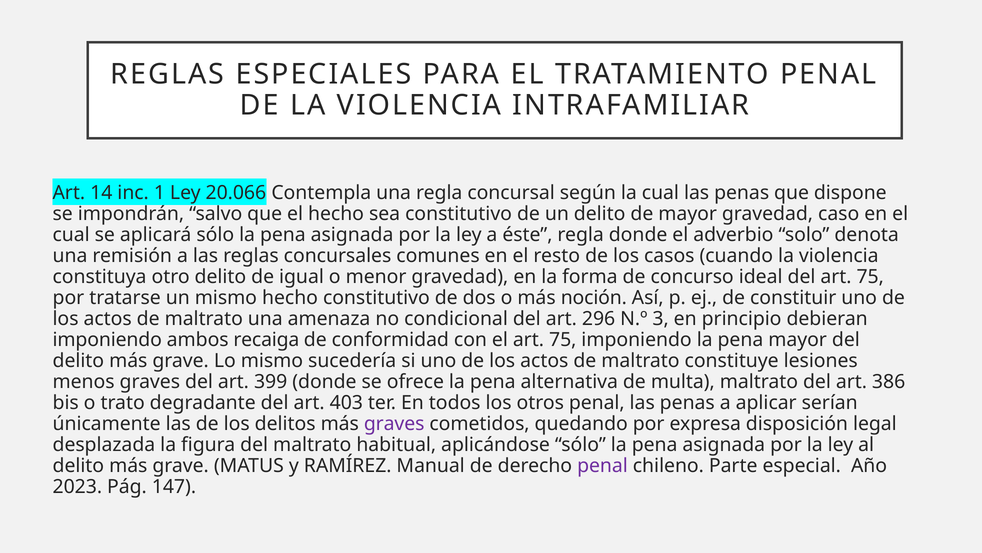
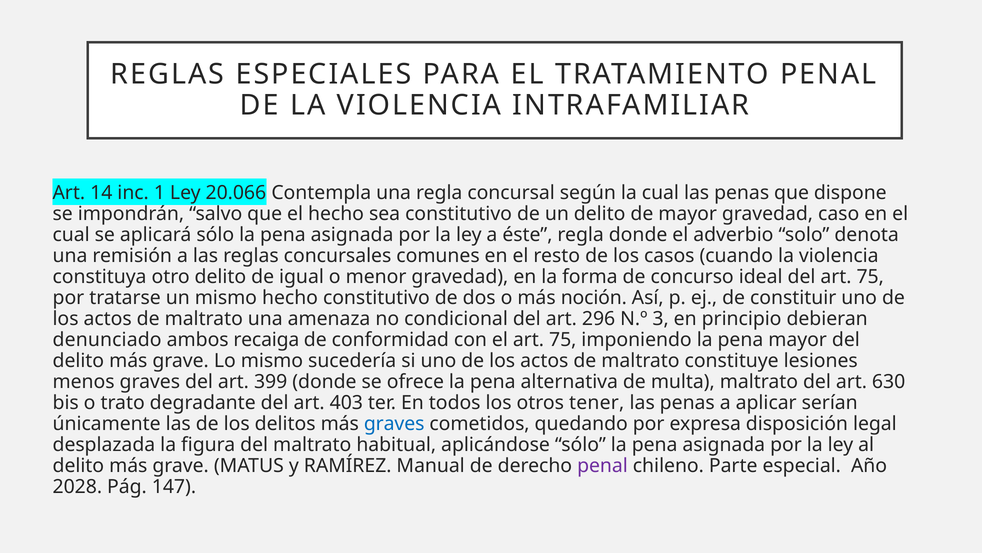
imponiendo at (107, 339): imponiendo -> denunciado
386: 386 -> 630
otros penal: penal -> tener
graves at (394, 423) colour: purple -> blue
2023: 2023 -> 2028
